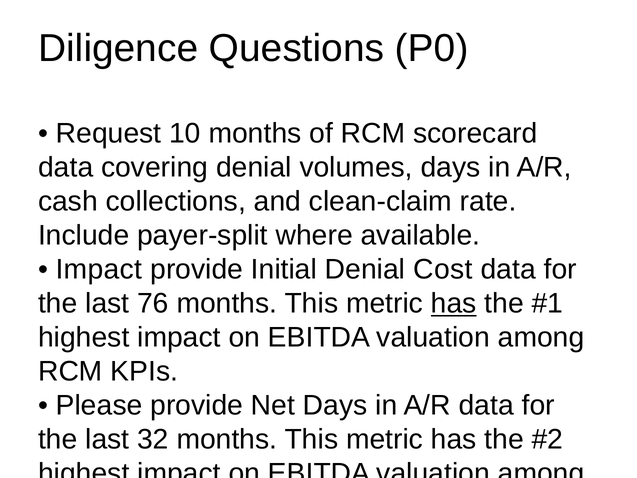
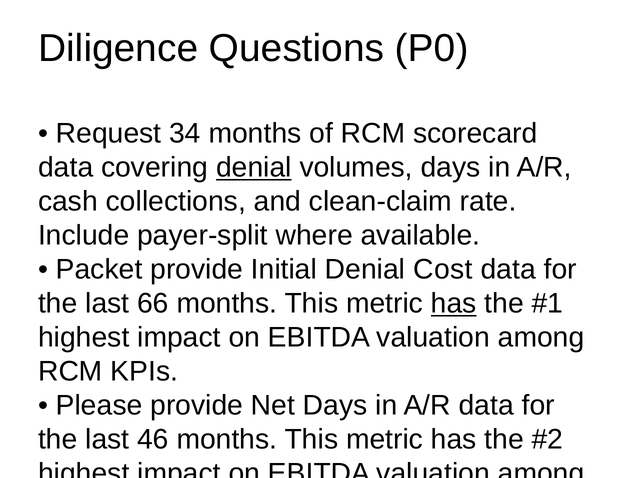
10: 10 -> 34
denial at (254, 168) underline: none -> present
Impact at (99, 270): Impact -> Packet
76: 76 -> 66
32: 32 -> 46
